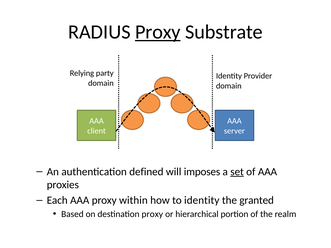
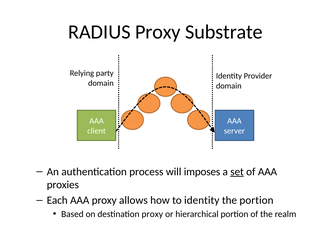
Proxy at (158, 32) underline: present -> none
defined: defined -> process
within: within -> allows
the granted: granted -> portion
